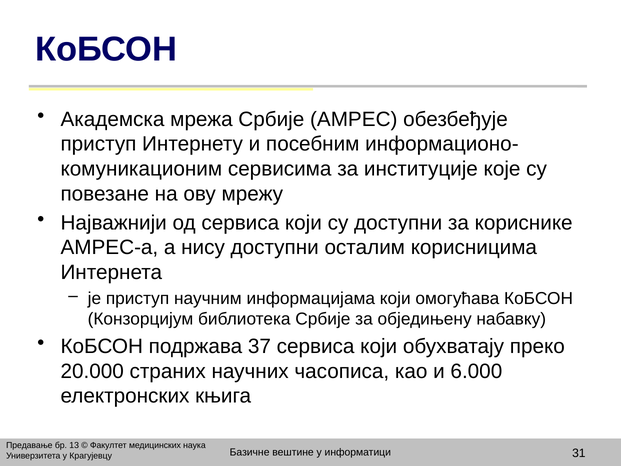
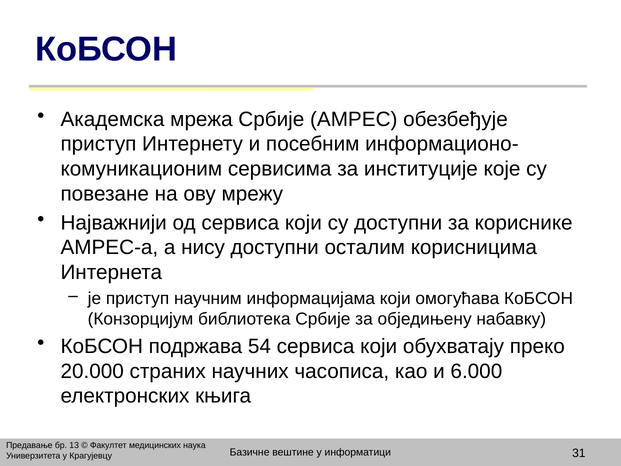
37: 37 -> 54
